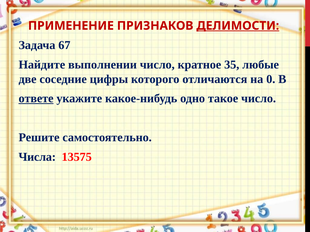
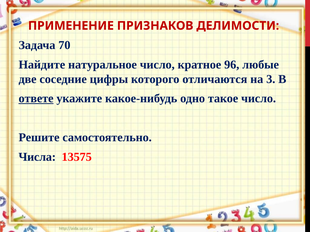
ДЕЛИМОСТИ underline: present -> none
67: 67 -> 70
выполнении: выполнении -> натуральное
35: 35 -> 96
0: 0 -> 3
